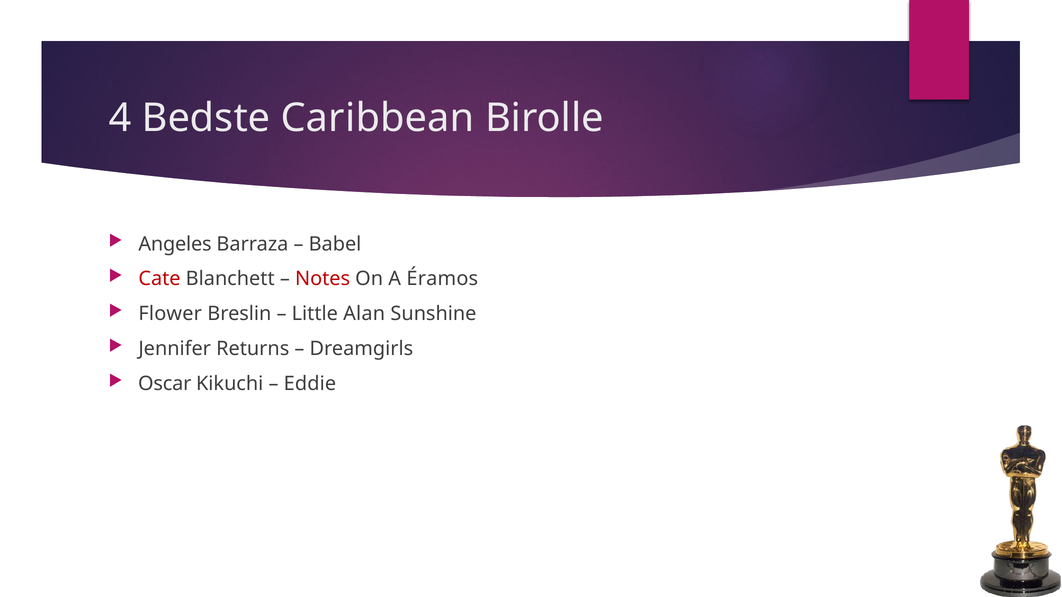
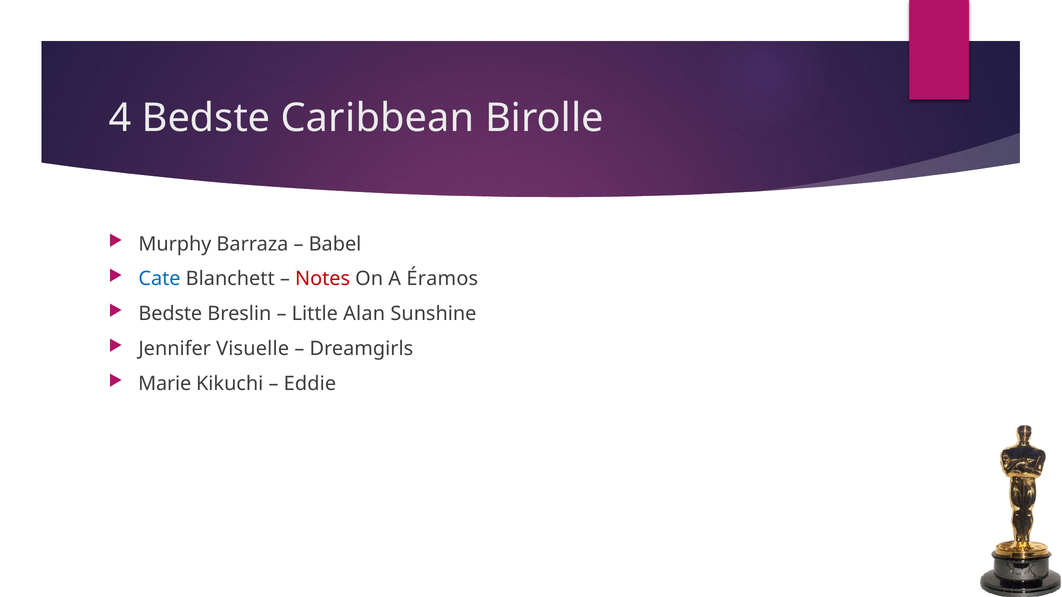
Angeles: Angeles -> Murphy
Cate colour: red -> blue
Flower at (170, 314): Flower -> Bedste
Returns: Returns -> Visuelle
Oscar: Oscar -> Marie
